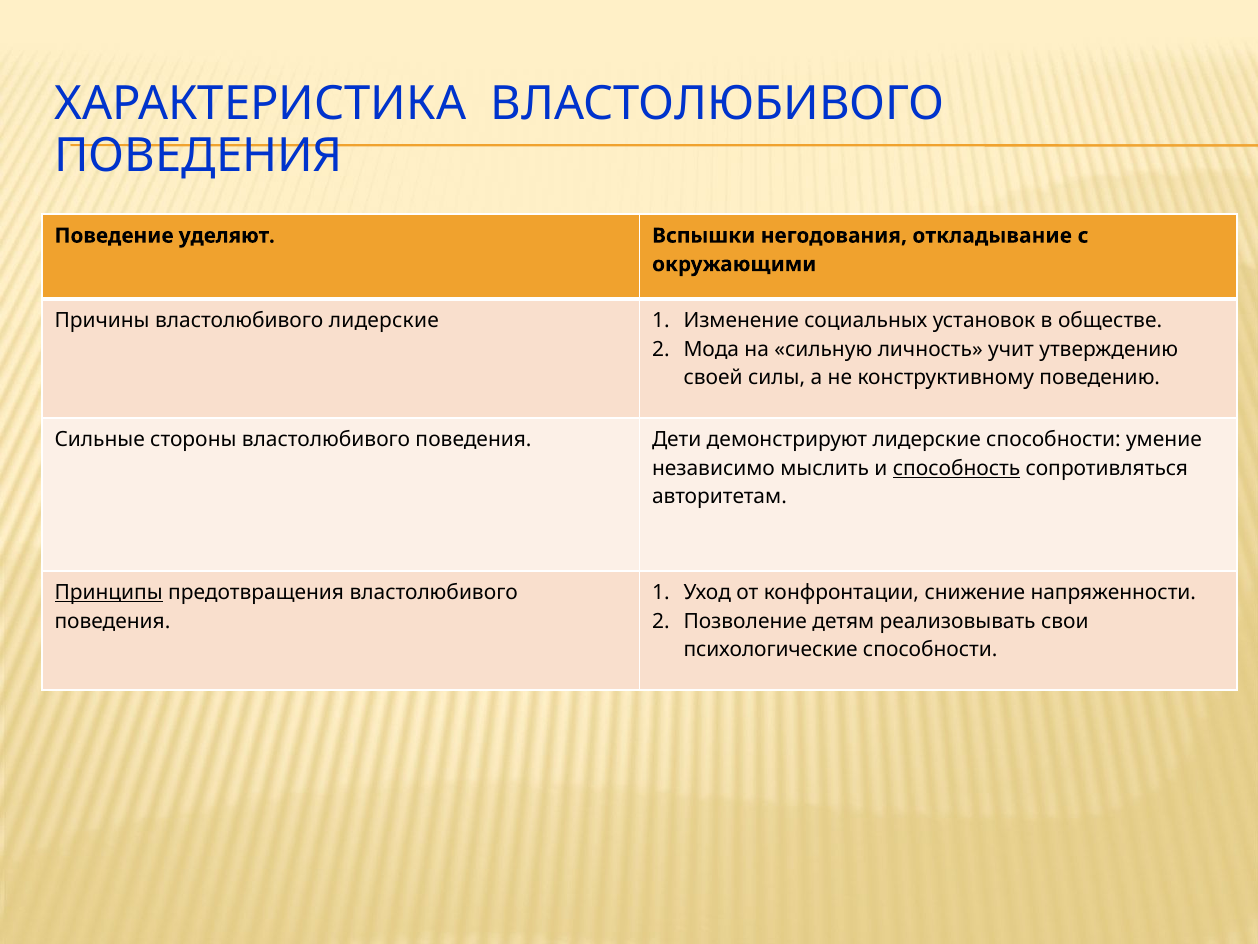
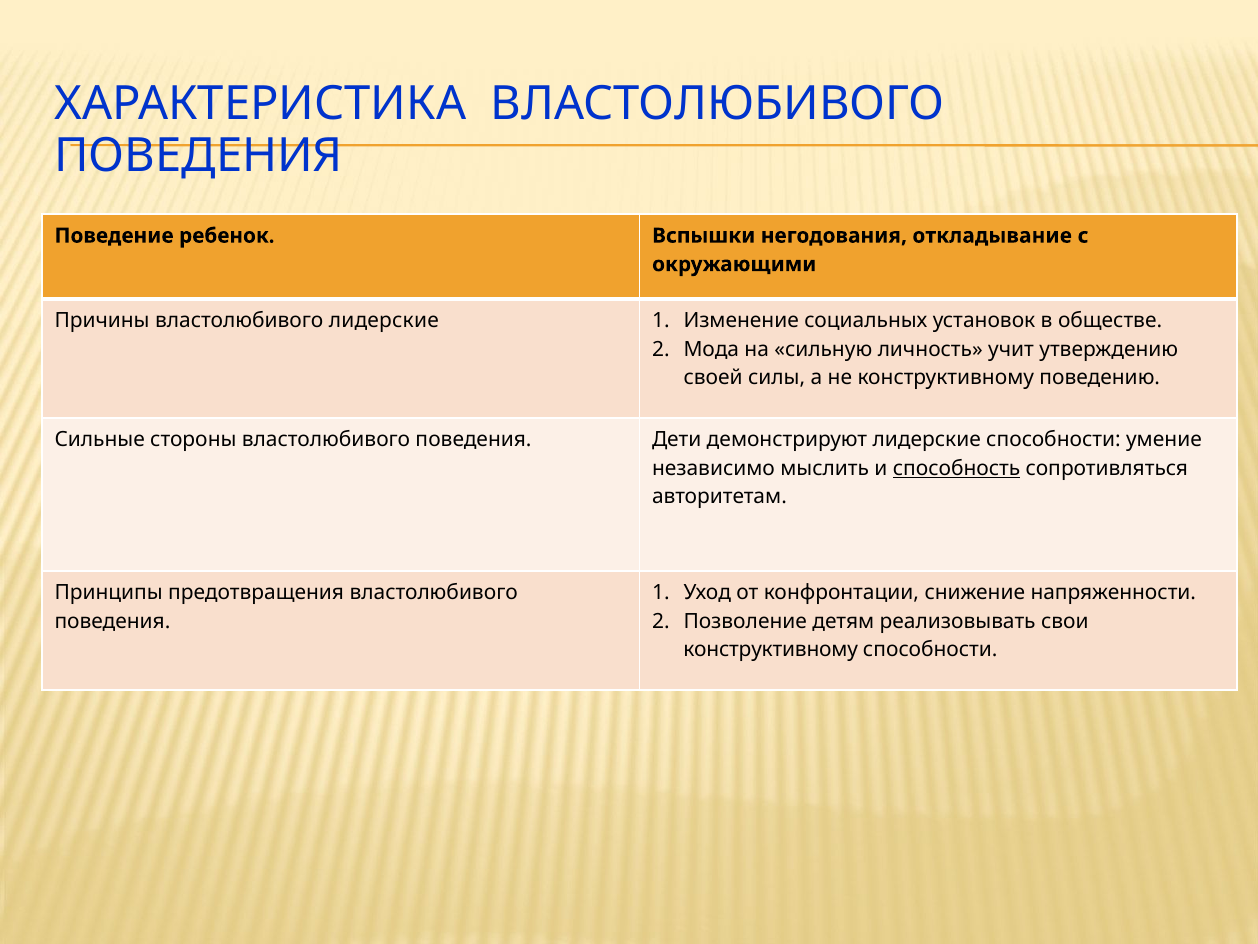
уделяют: уделяют -> ребенок
Принципы underline: present -> none
психологические at (771, 650): психологические -> конструктивному
